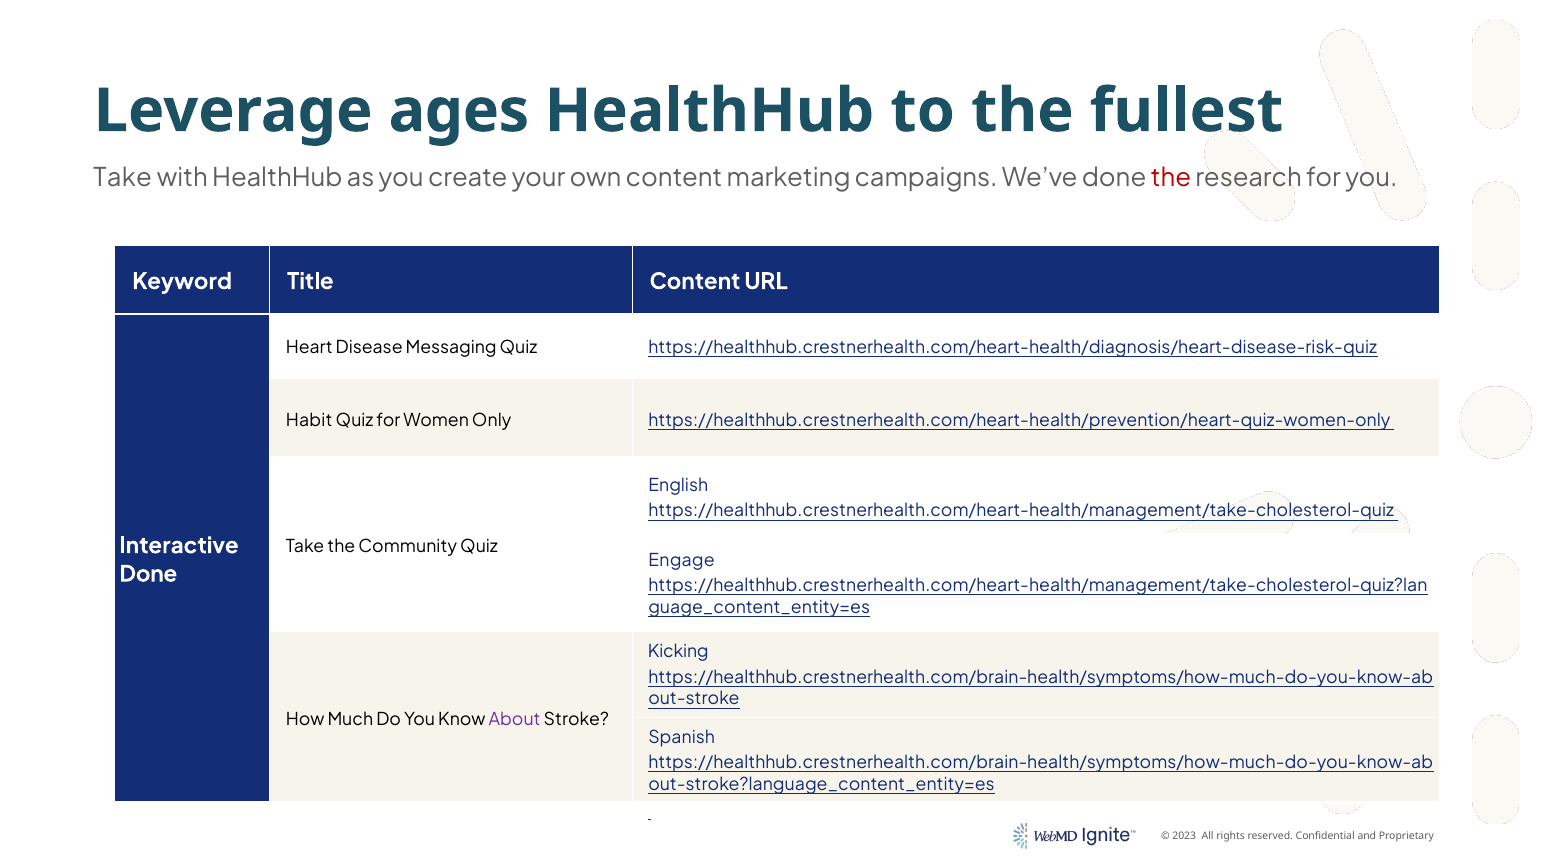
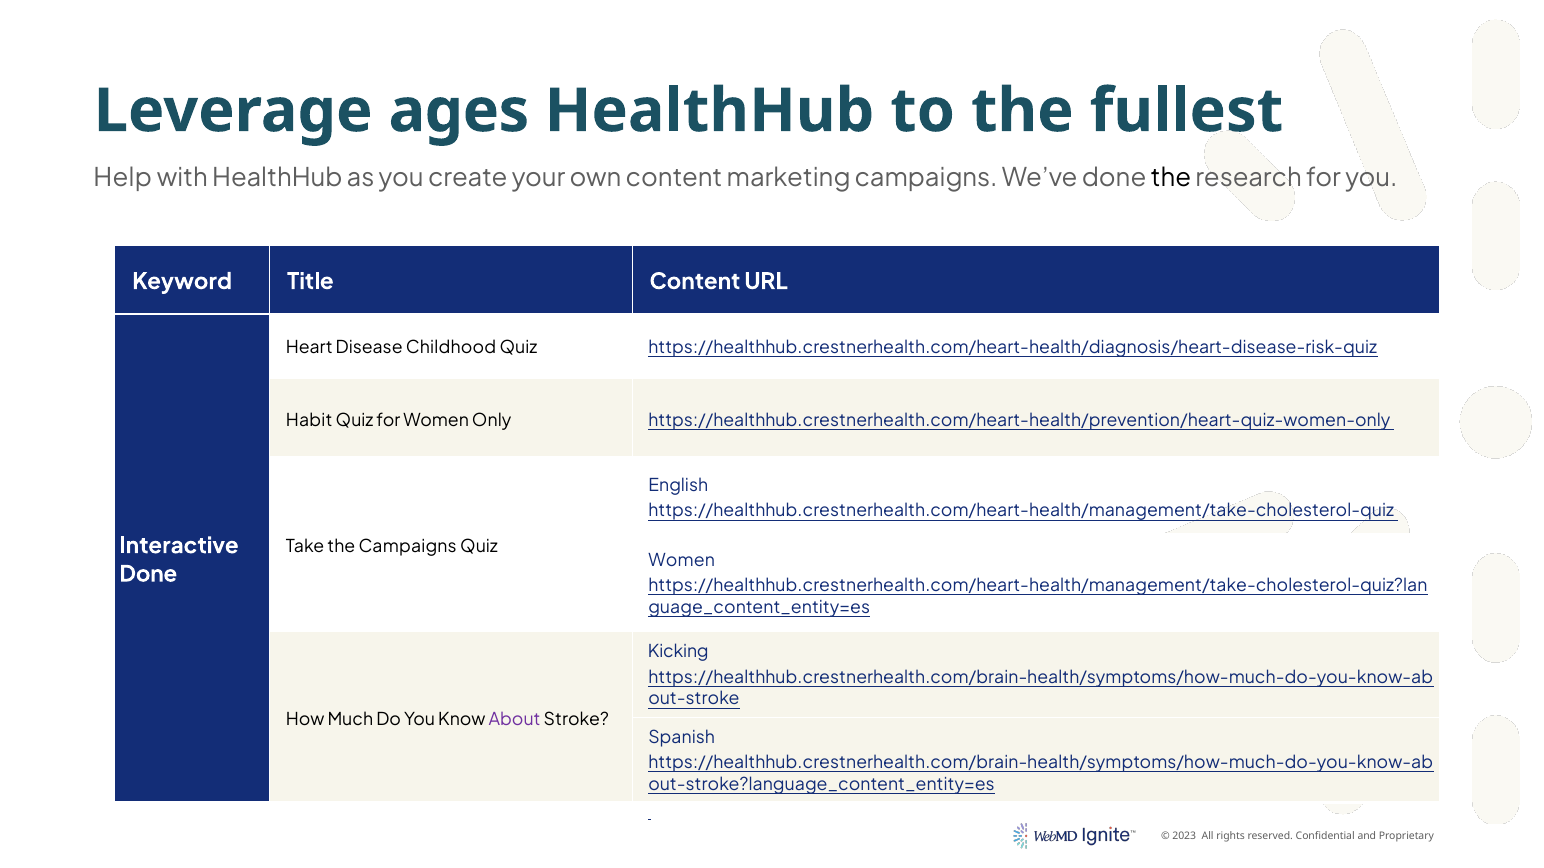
Take at (123, 178): Take -> Help
the at (1171, 178) colour: red -> black
Messaging: Messaging -> Childhood
the Community: Community -> Campaigns
Engage at (682, 561): Engage -> Women
